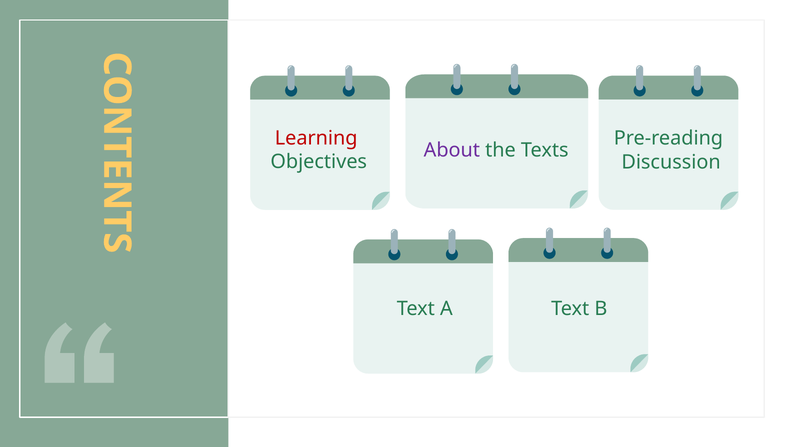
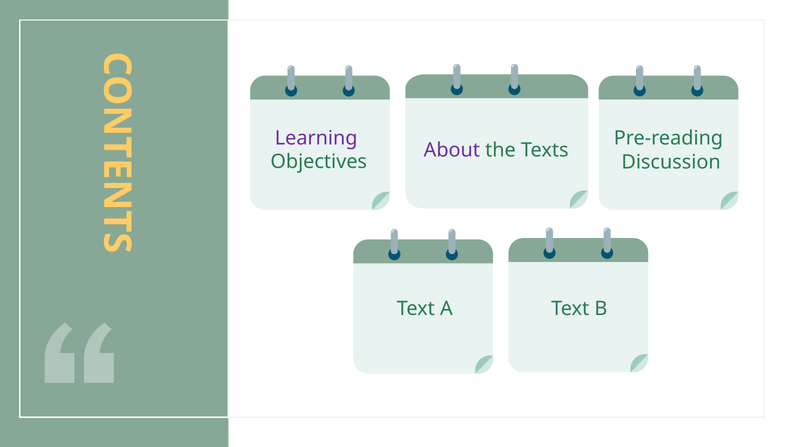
Learning colour: red -> purple
